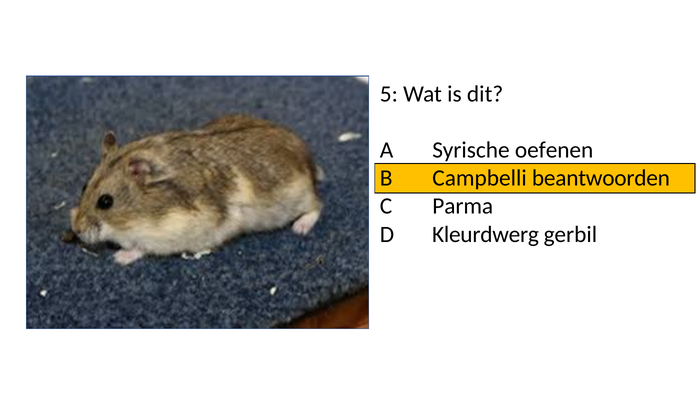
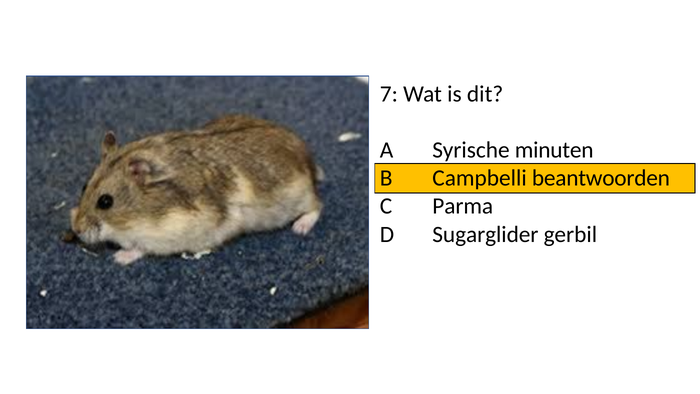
5: 5 -> 7
oefenen: oefenen -> minuten
Kleurdwerg: Kleurdwerg -> Sugarglider
